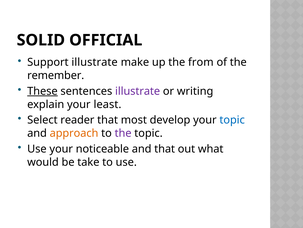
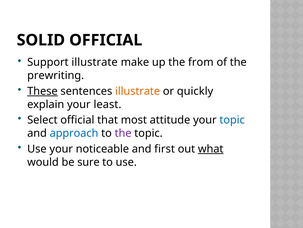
remember: remember -> prewriting
illustrate at (138, 91) colour: purple -> orange
writing: writing -> quickly
Select reader: reader -> official
develop: develop -> attitude
approach colour: orange -> blue
and that: that -> first
what underline: none -> present
take: take -> sure
